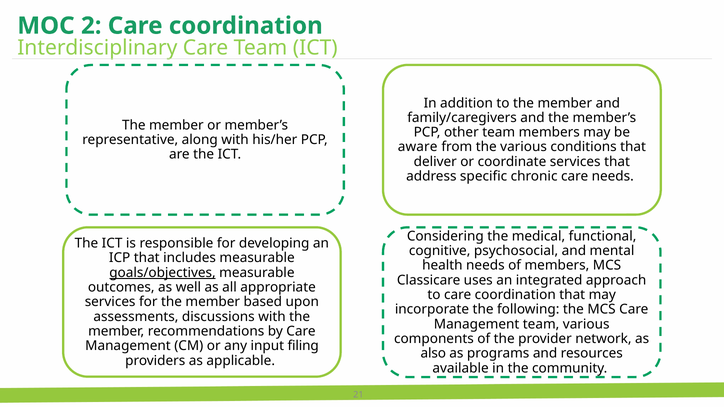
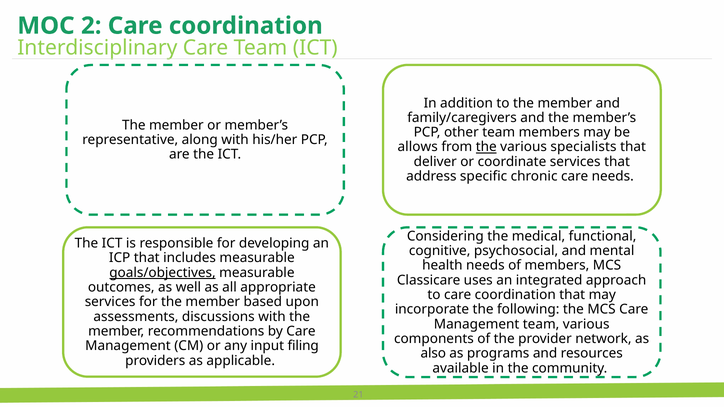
aware: aware -> allows
the at (486, 147) underline: none -> present
conditions: conditions -> specialists
